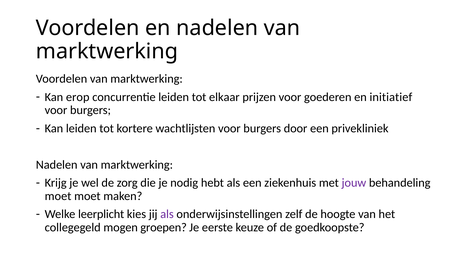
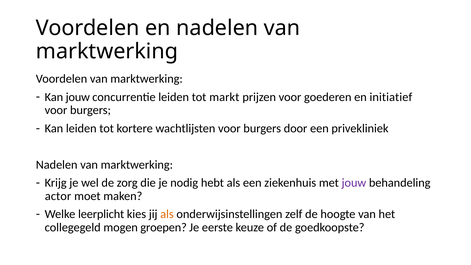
Kan erop: erop -> jouw
elkaar: elkaar -> markt
moet at (58, 196): moet -> actor
als at (167, 214) colour: purple -> orange
